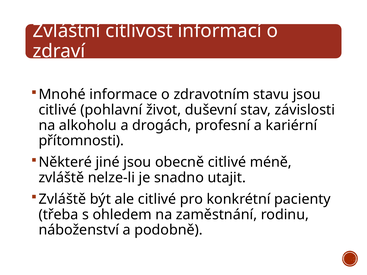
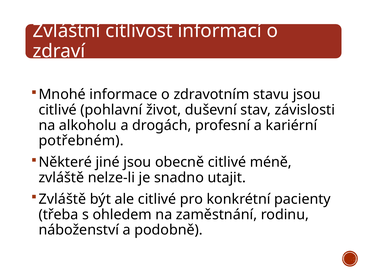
přítomnosti: přítomnosti -> potřebném
